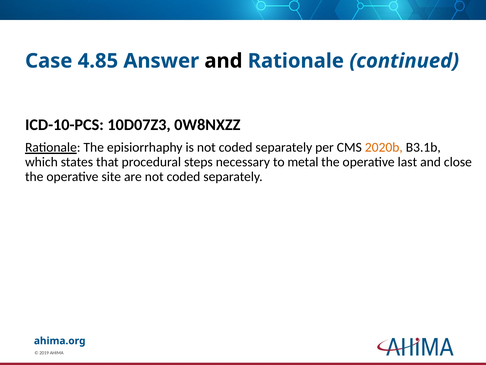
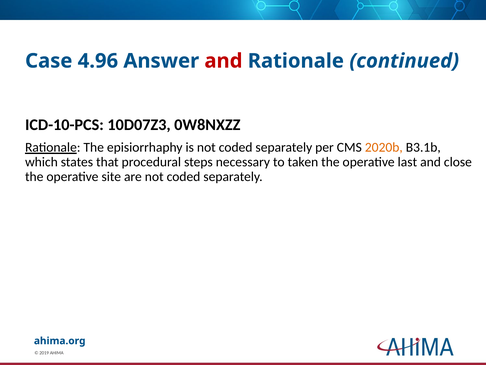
4.85: 4.85 -> 4.96
and at (223, 61) colour: black -> red
metal: metal -> taken
